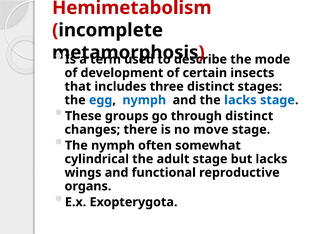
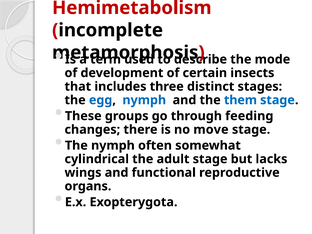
the lacks: lacks -> them
through distinct: distinct -> feeding
